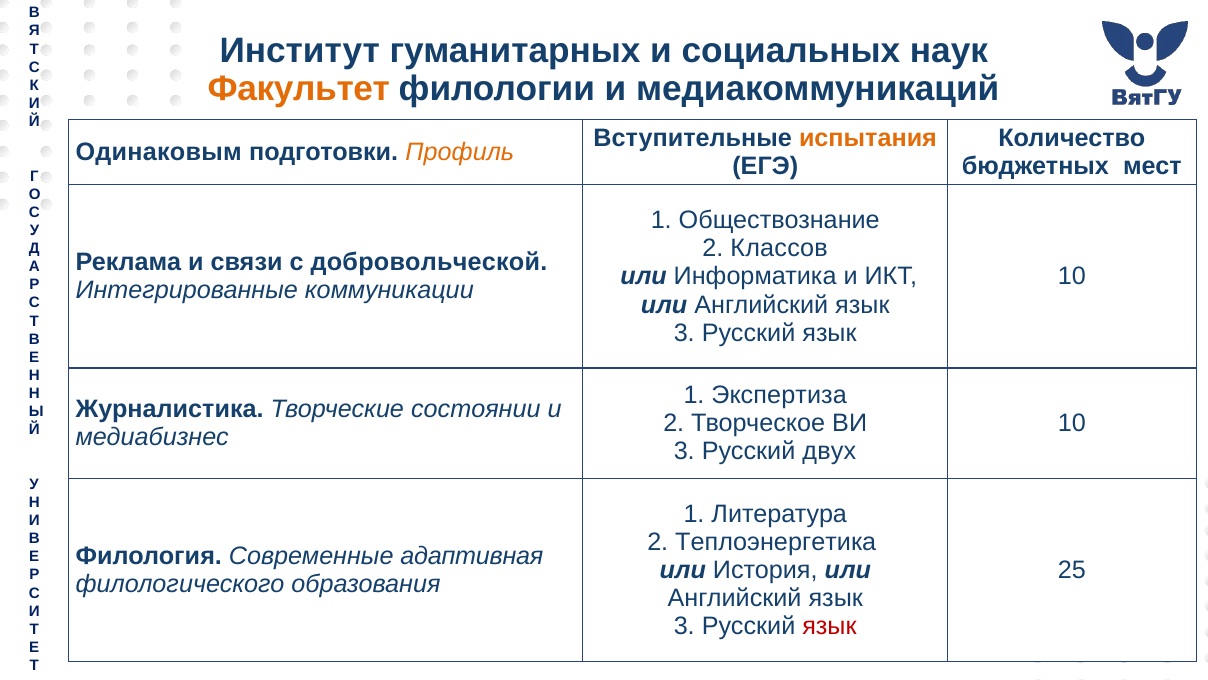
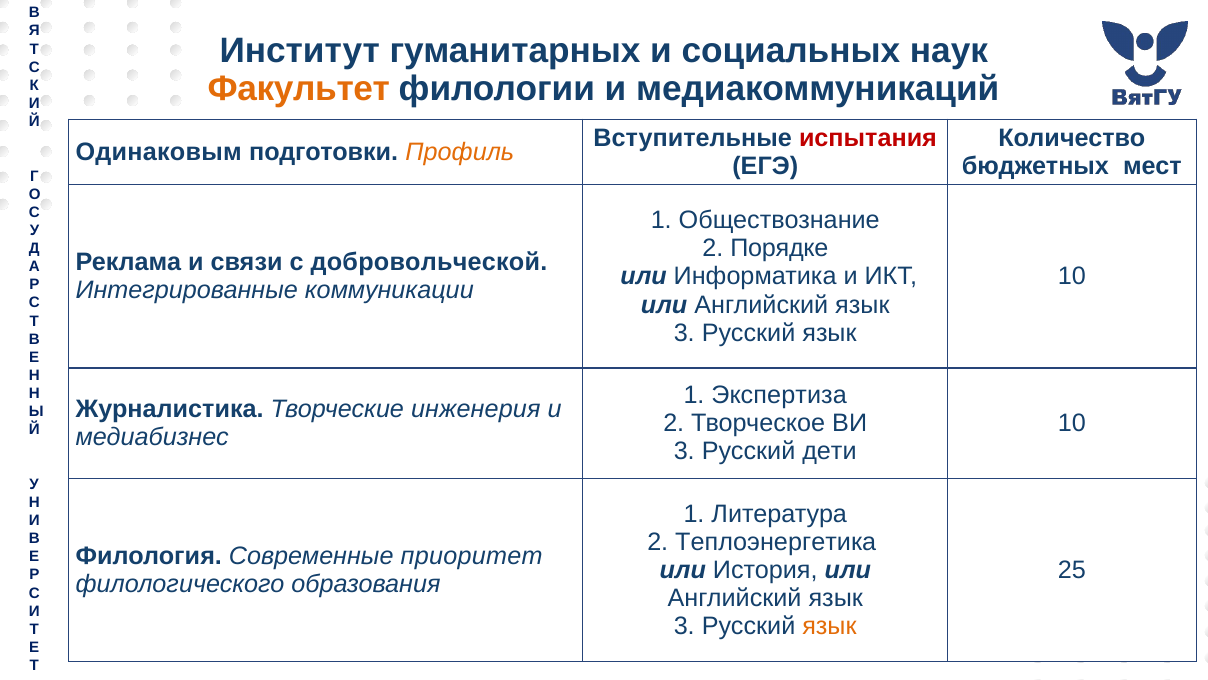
испытания colour: orange -> red
Классов: Классов -> Порядке
состоянии: состоянии -> инженерия
двух: двух -> дети
адаптивная: адаптивная -> приоритет
язык at (829, 626) colour: red -> orange
